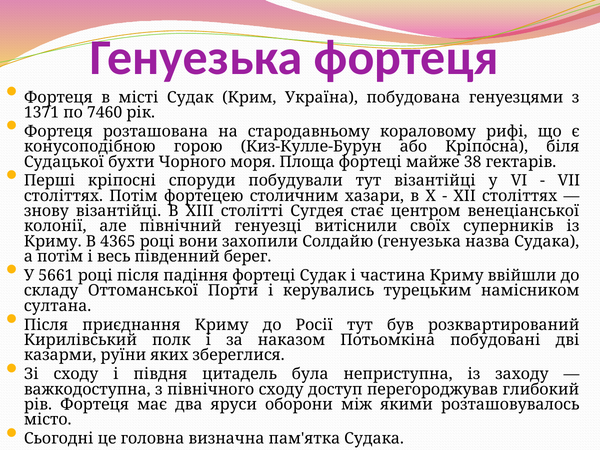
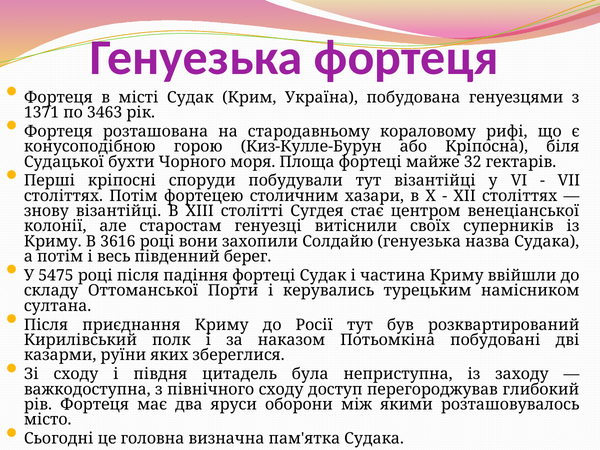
7460: 7460 -> 3463
38: 38 -> 32
північний: північний -> старостам
4365: 4365 -> 3616
5661: 5661 -> 5475
